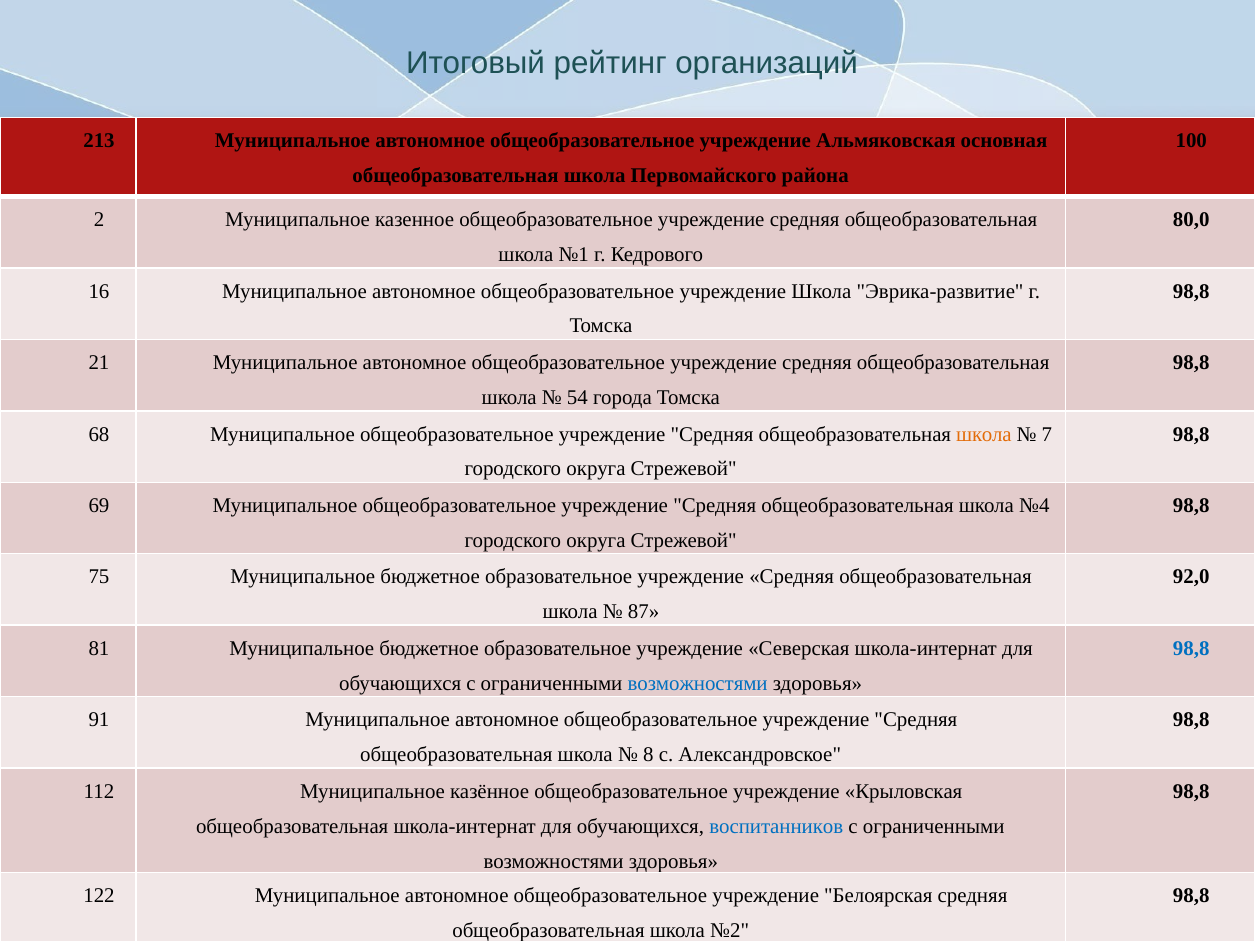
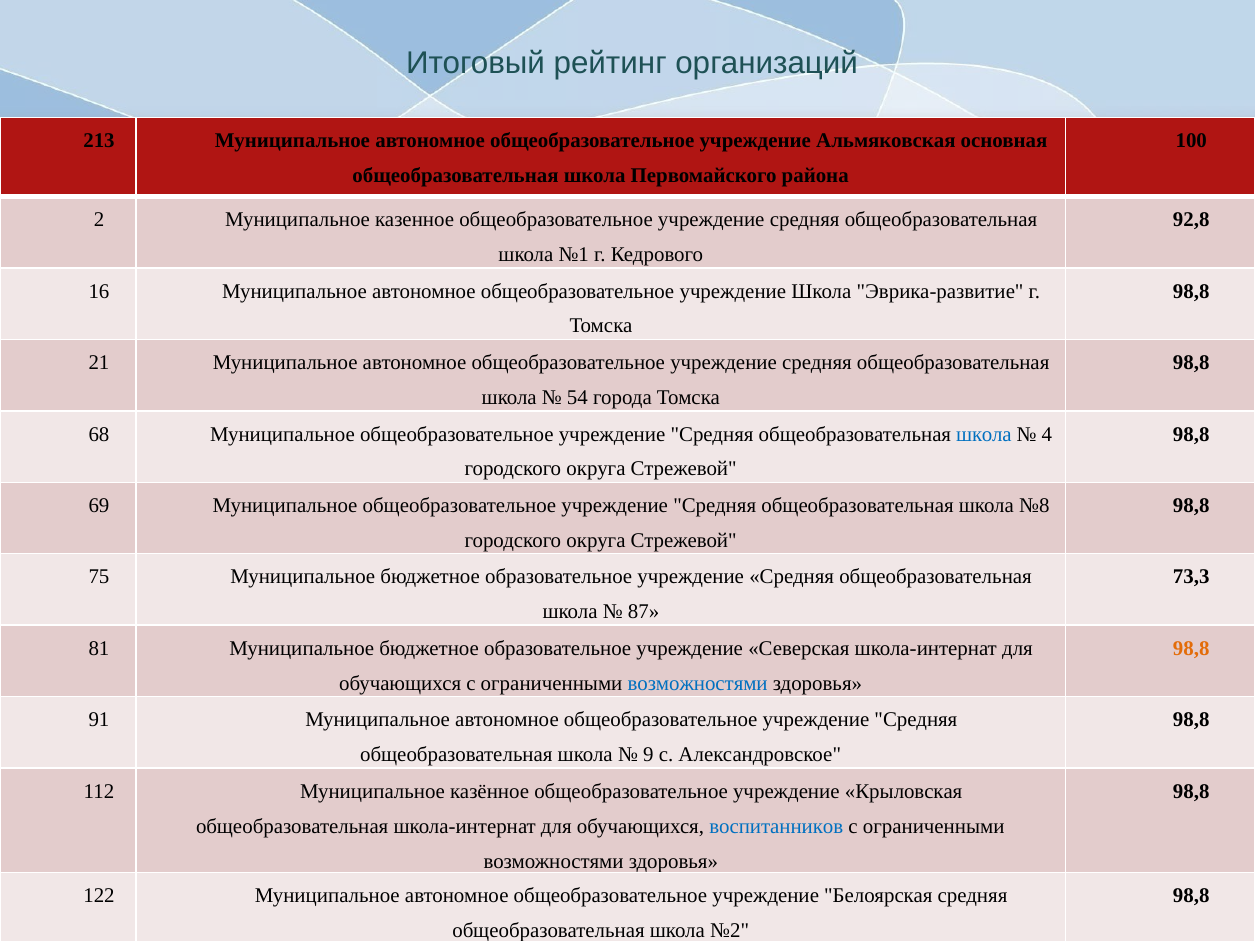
80,0: 80,0 -> 92,8
школа at (984, 434) colour: orange -> blue
7: 7 -> 4
№4: №4 -> №8
92,0: 92,0 -> 73,3
98,8 at (1191, 649) colour: blue -> orange
8: 8 -> 9
